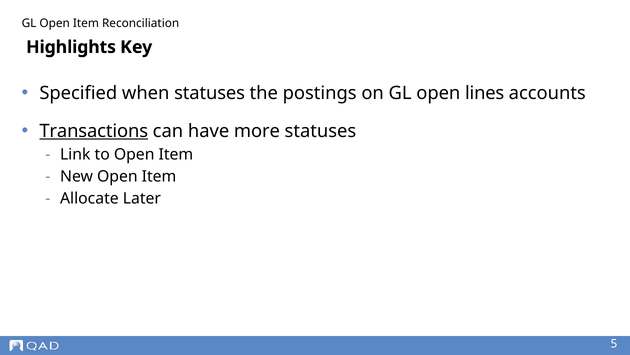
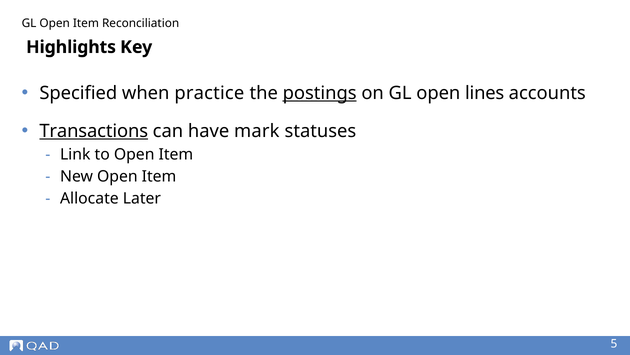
when statuses: statuses -> practice
postings underline: none -> present
more: more -> mark
